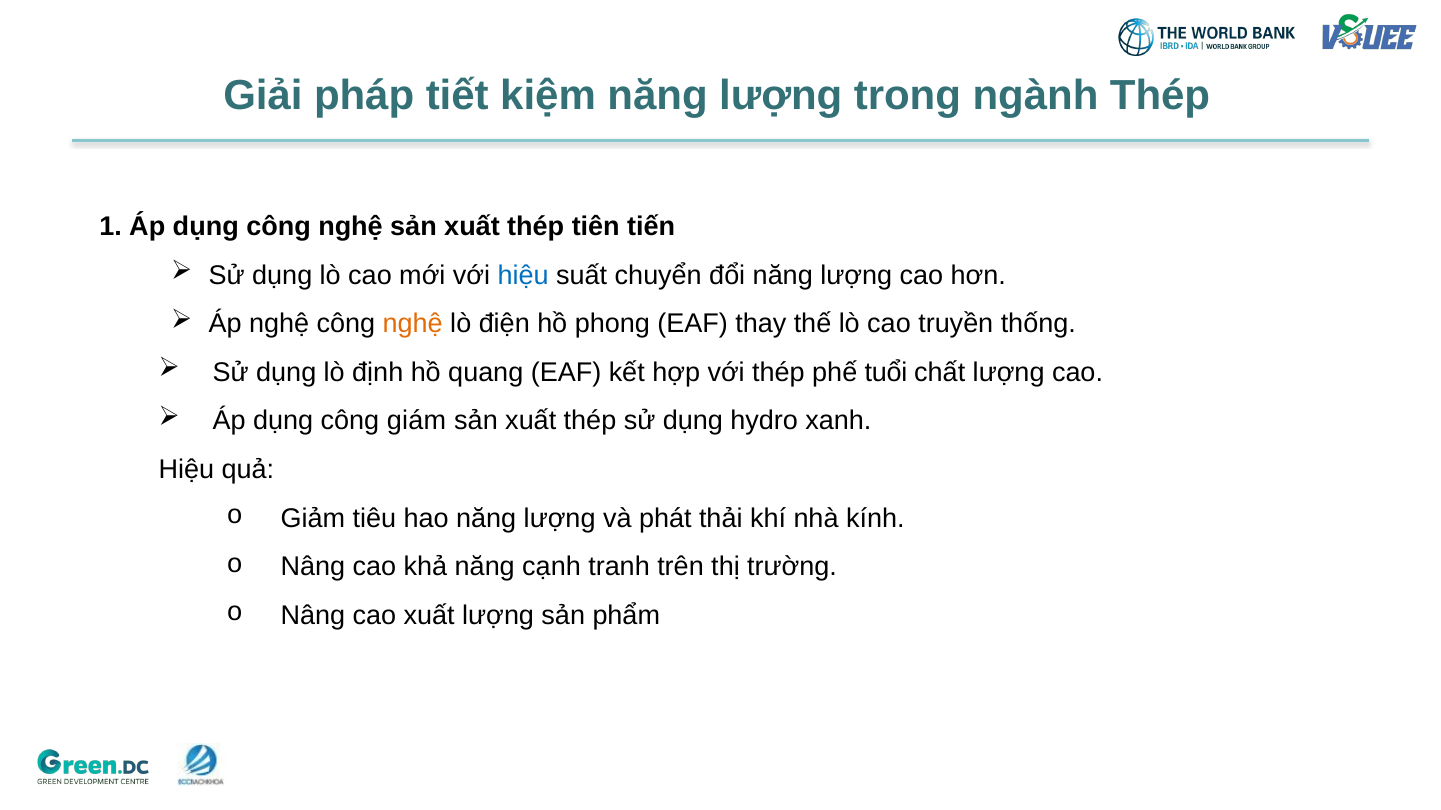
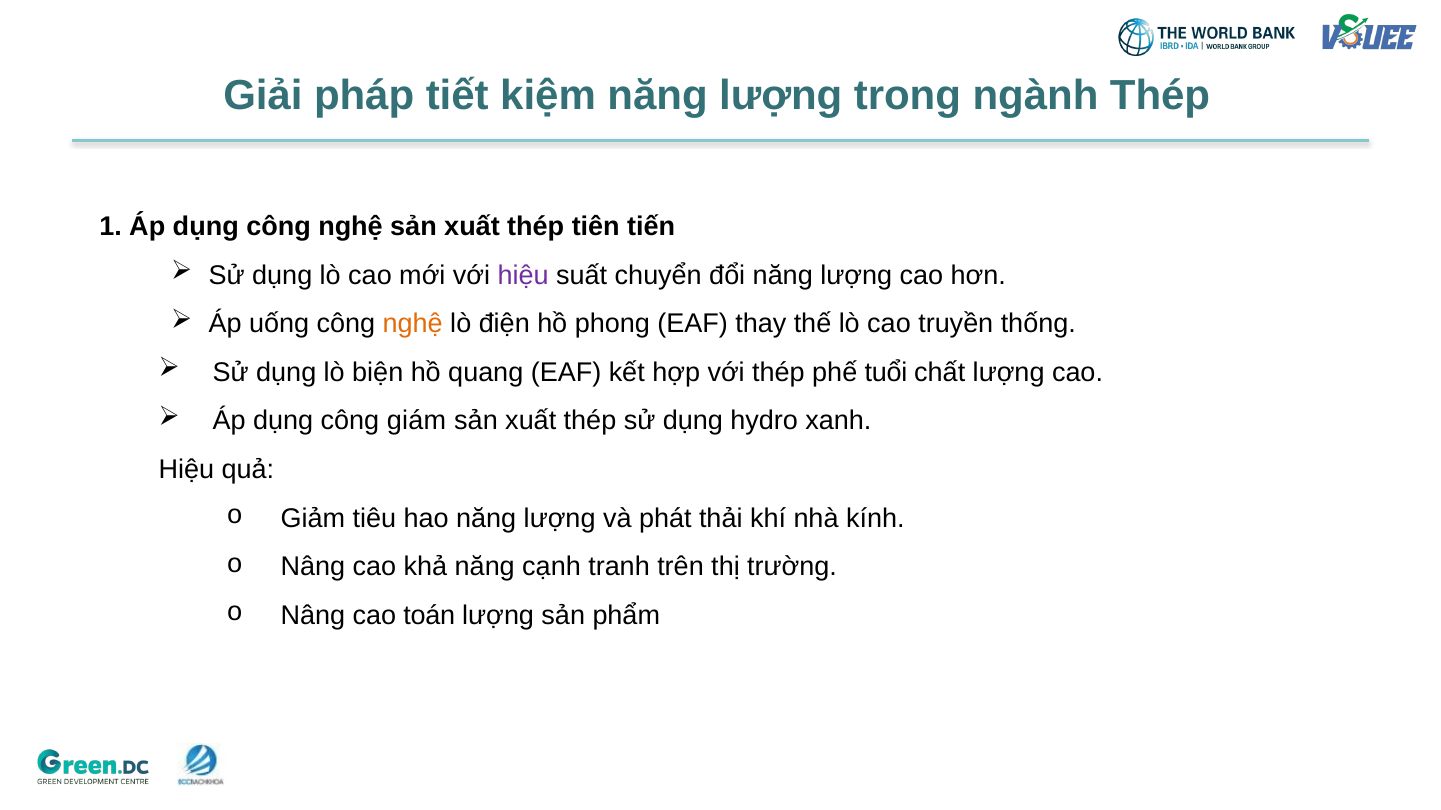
hiệu at (523, 275) colour: blue -> purple
Áp nghệ: nghệ -> uống
định: định -> biện
cao xuất: xuất -> toán
